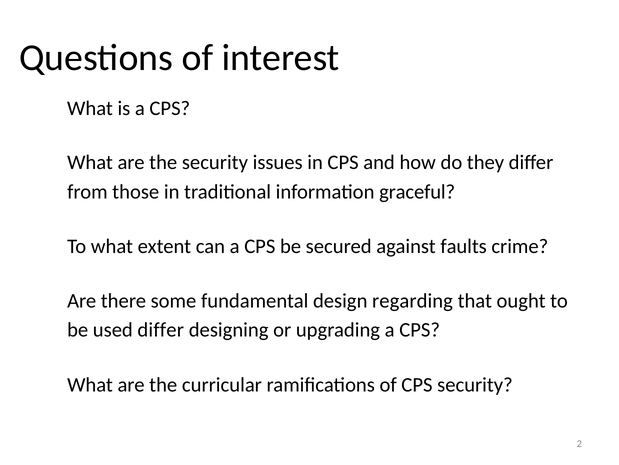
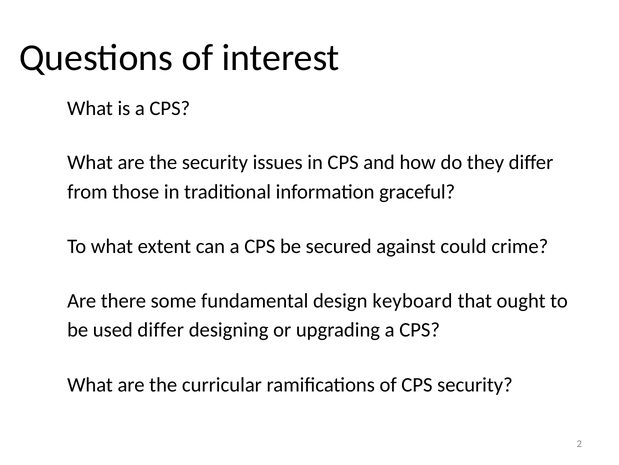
faults: faults -> could
regarding: regarding -> keyboard
